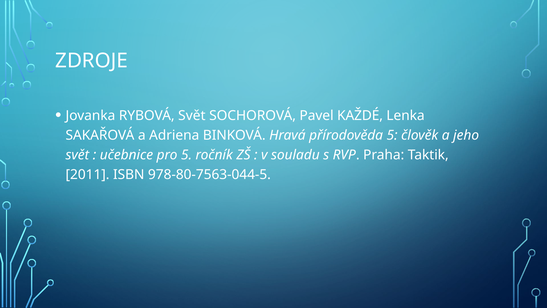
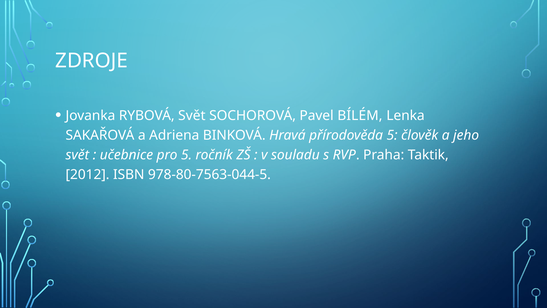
KAŽDÉ: KAŽDÉ -> BÍLÉM
2011: 2011 -> 2012
